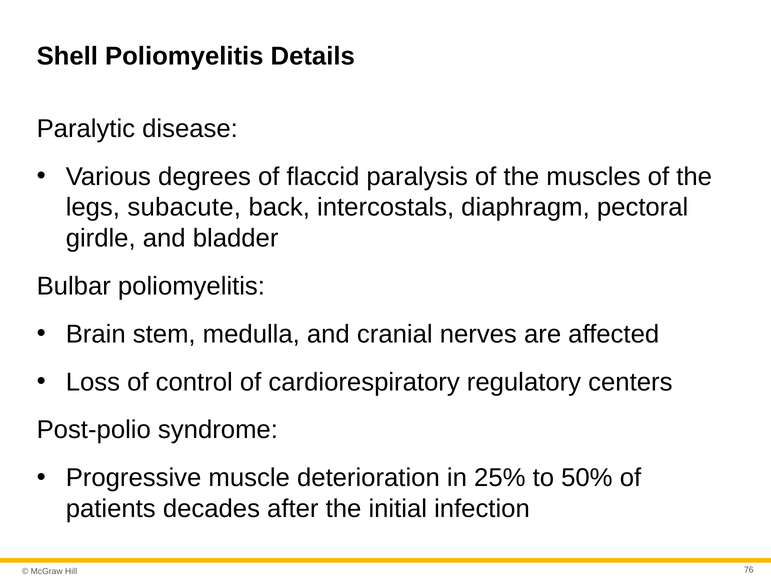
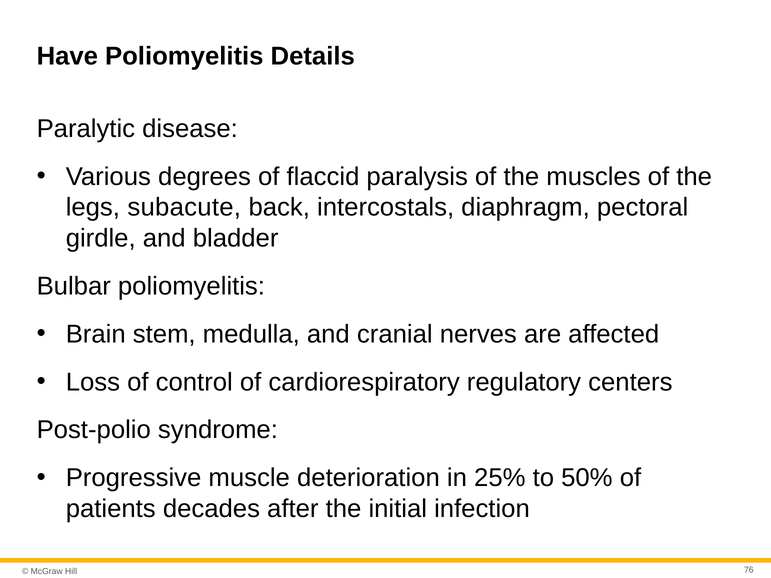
Shell: Shell -> Have
